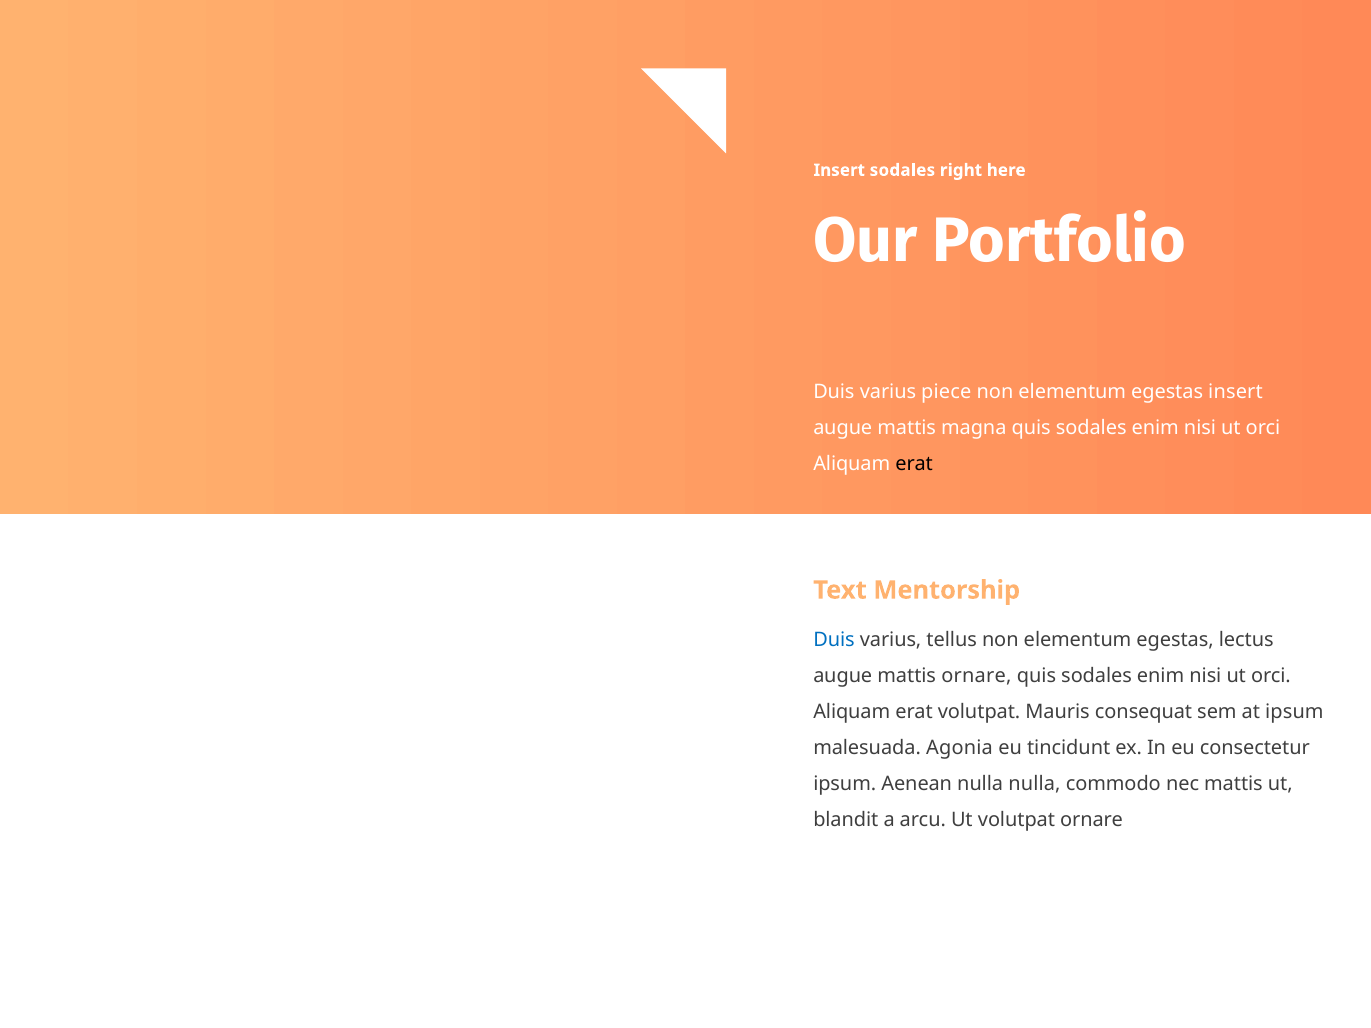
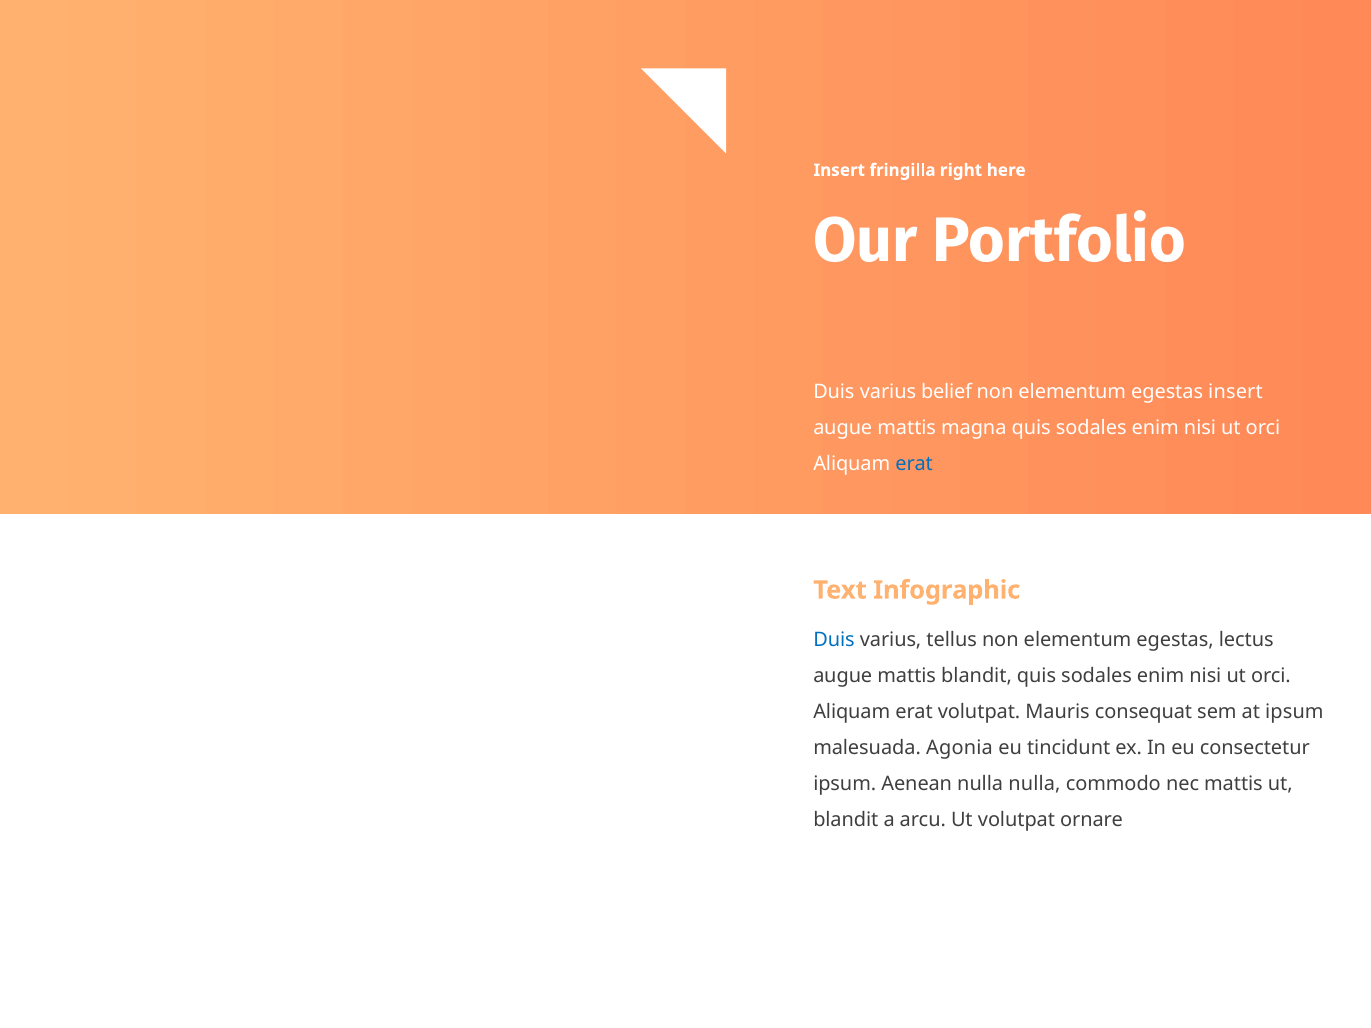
Insert sodales: sodales -> fringilla
piece: piece -> belief
erat at (914, 464) colour: black -> blue
Mentorship: Mentorship -> Infographic
mattis ornare: ornare -> blandit
